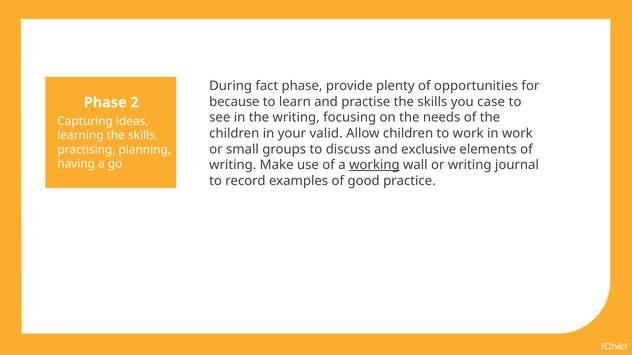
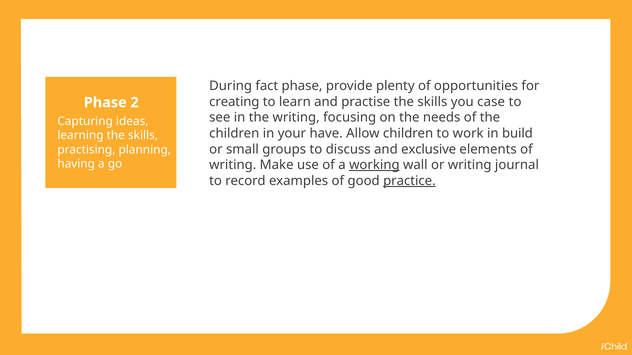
because: because -> creating
valid: valid -> have
in work: work -> build
practice underline: none -> present
